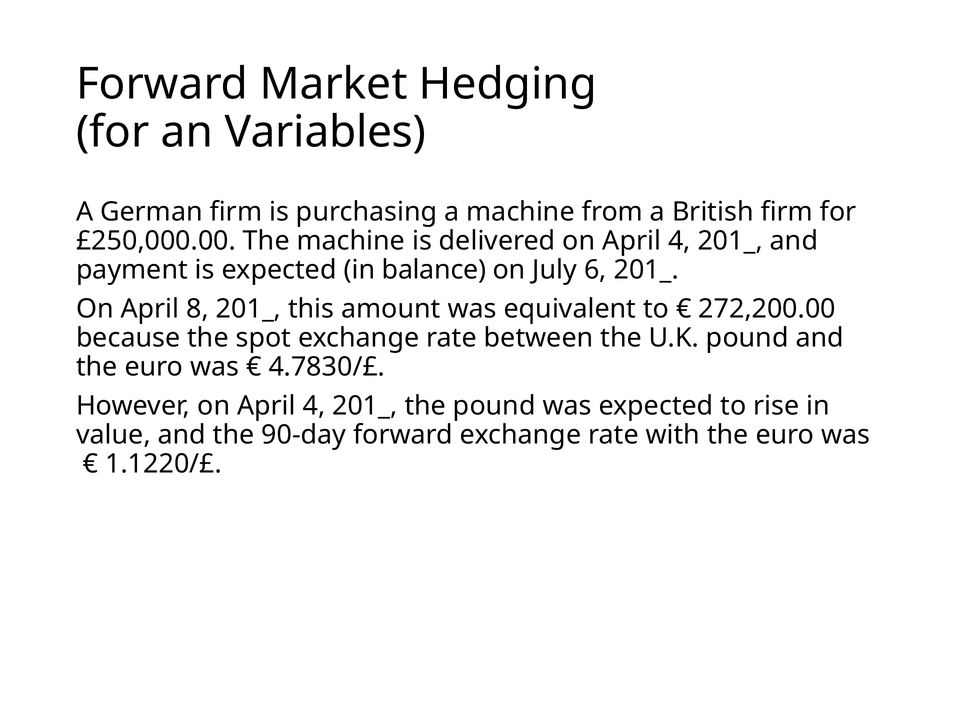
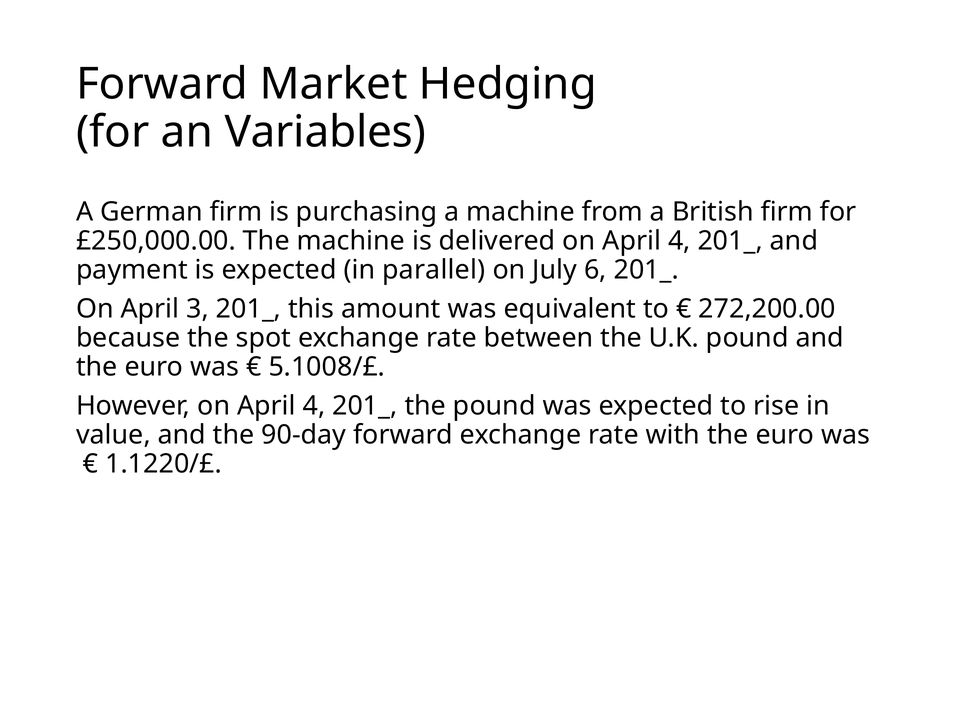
balance: balance -> parallel
8: 8 -> 3
4.7830/£: 4.7830/£ -> 5.1008/£
